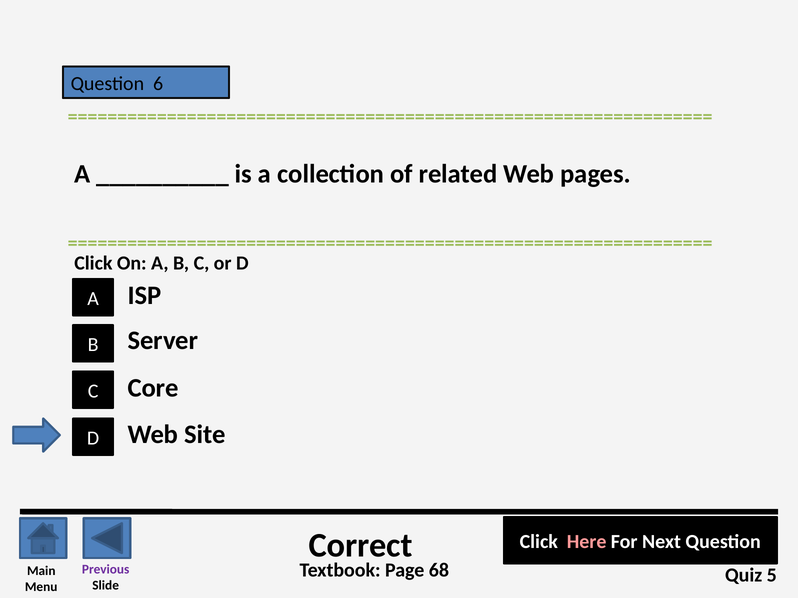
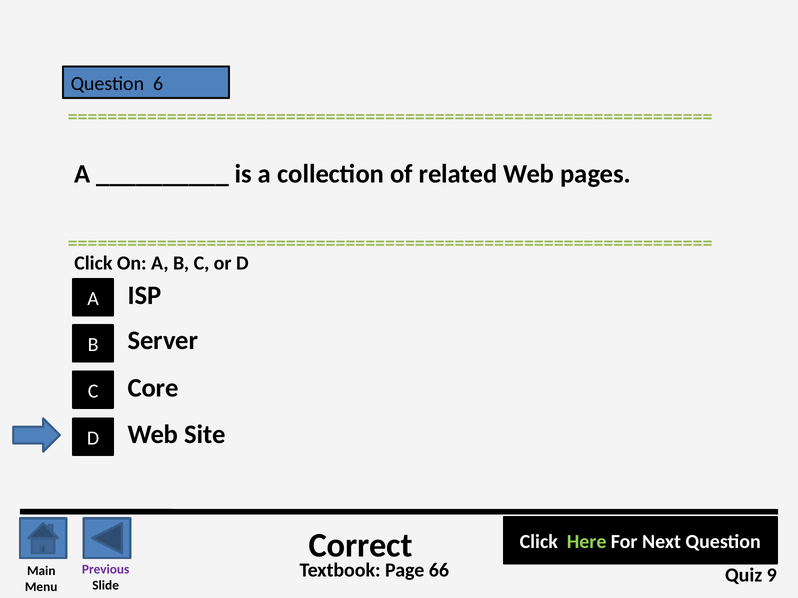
Here colour: pink -> light green
68: 68 -> 66
5: 5 -> 9
